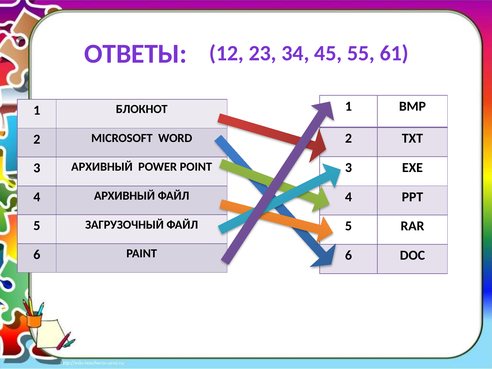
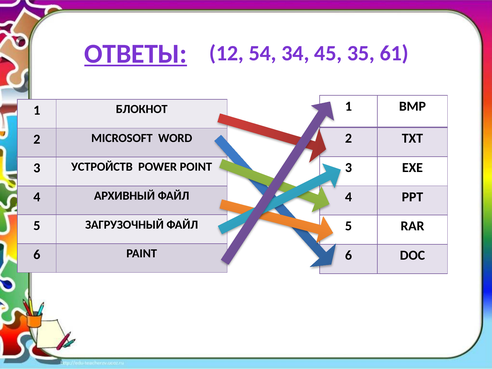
ОТВЕТЫ underline: none -> present
23: 23 -> 54
55: 55 -> 35
3 АРХИВНЫЙ: АРХИВНЫЙ -> УСТРОЙСТВ
